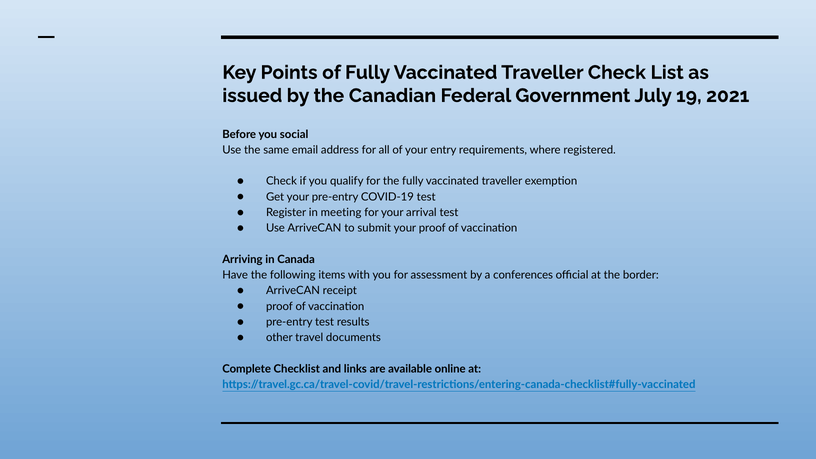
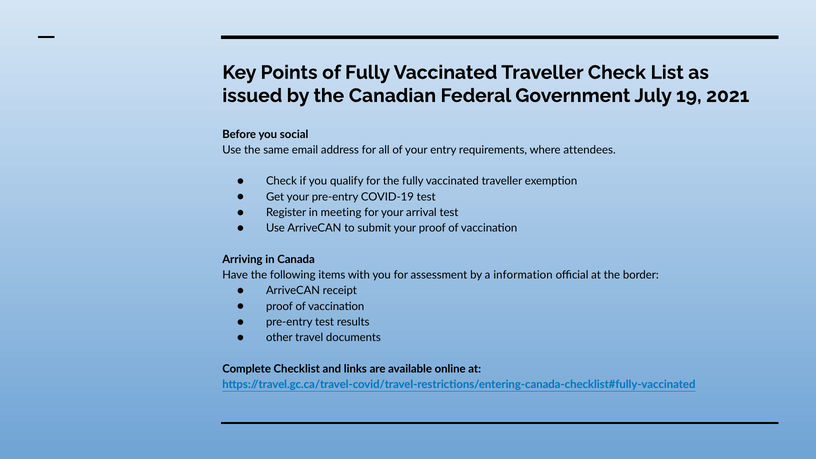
registered: registered -> attendees
conferences: conferences -> information
